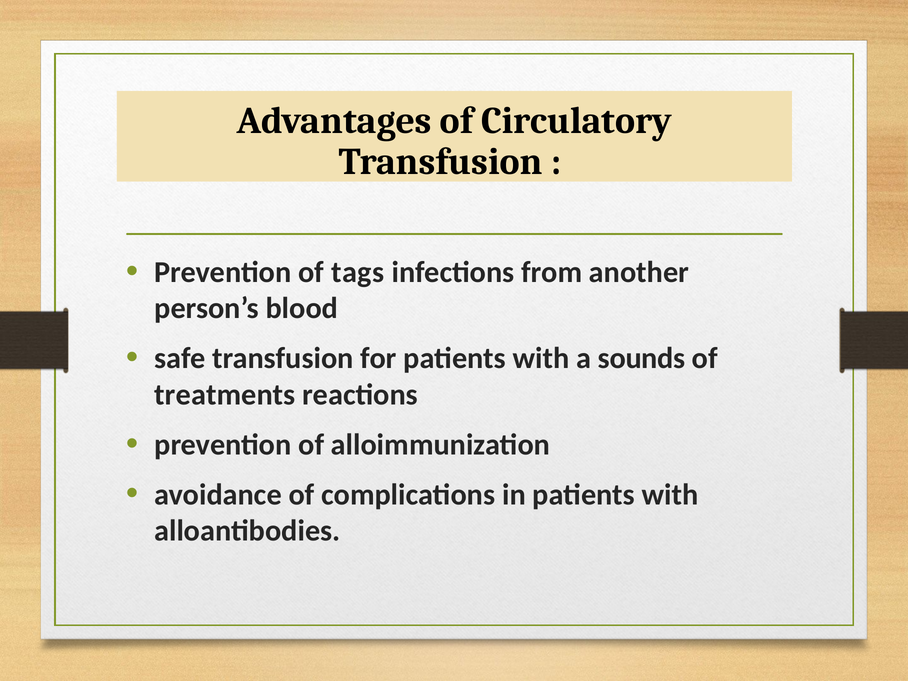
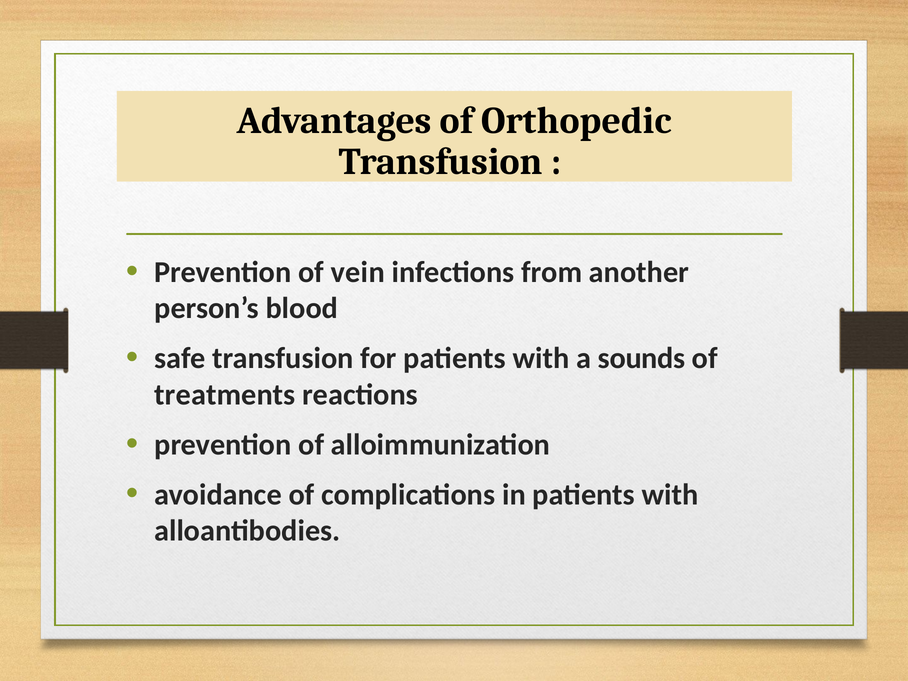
Circulatory: Circulatory -> Orthopedic
tags: tags -> vein
